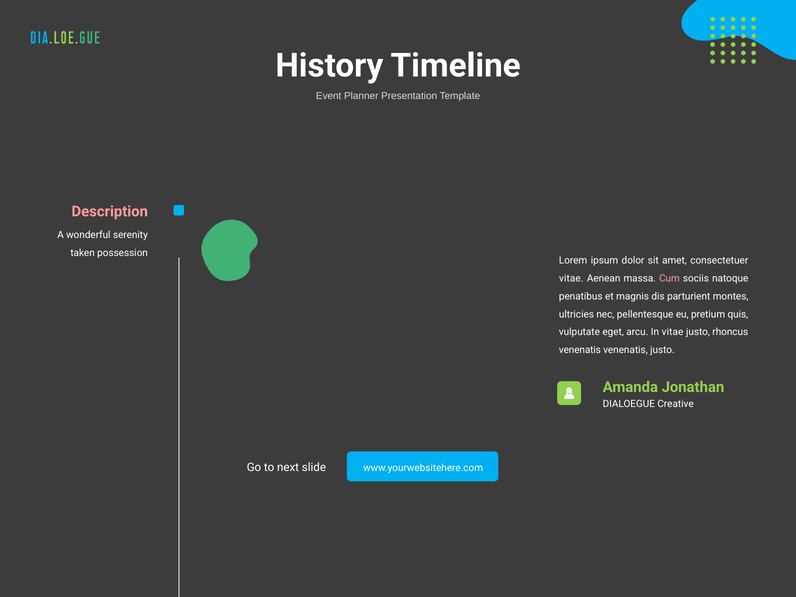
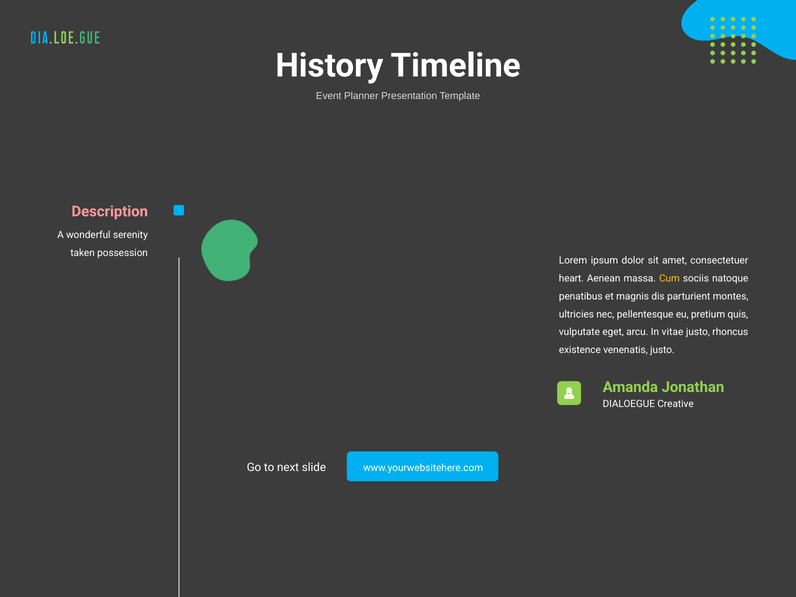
vitae at (571, 278): vitae -> heart
Cum colour: pink -> yellow
venenatis at (580, 350): venenatis -> existence
